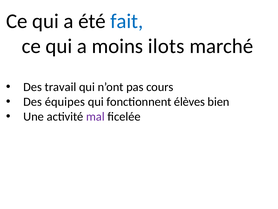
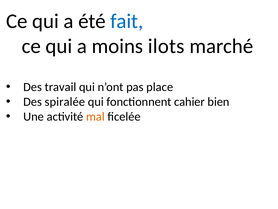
cours: cours -> place
équipes: équipes -> spiralée
élèves: élèves -> cahier
mal colour: purple -> orange
